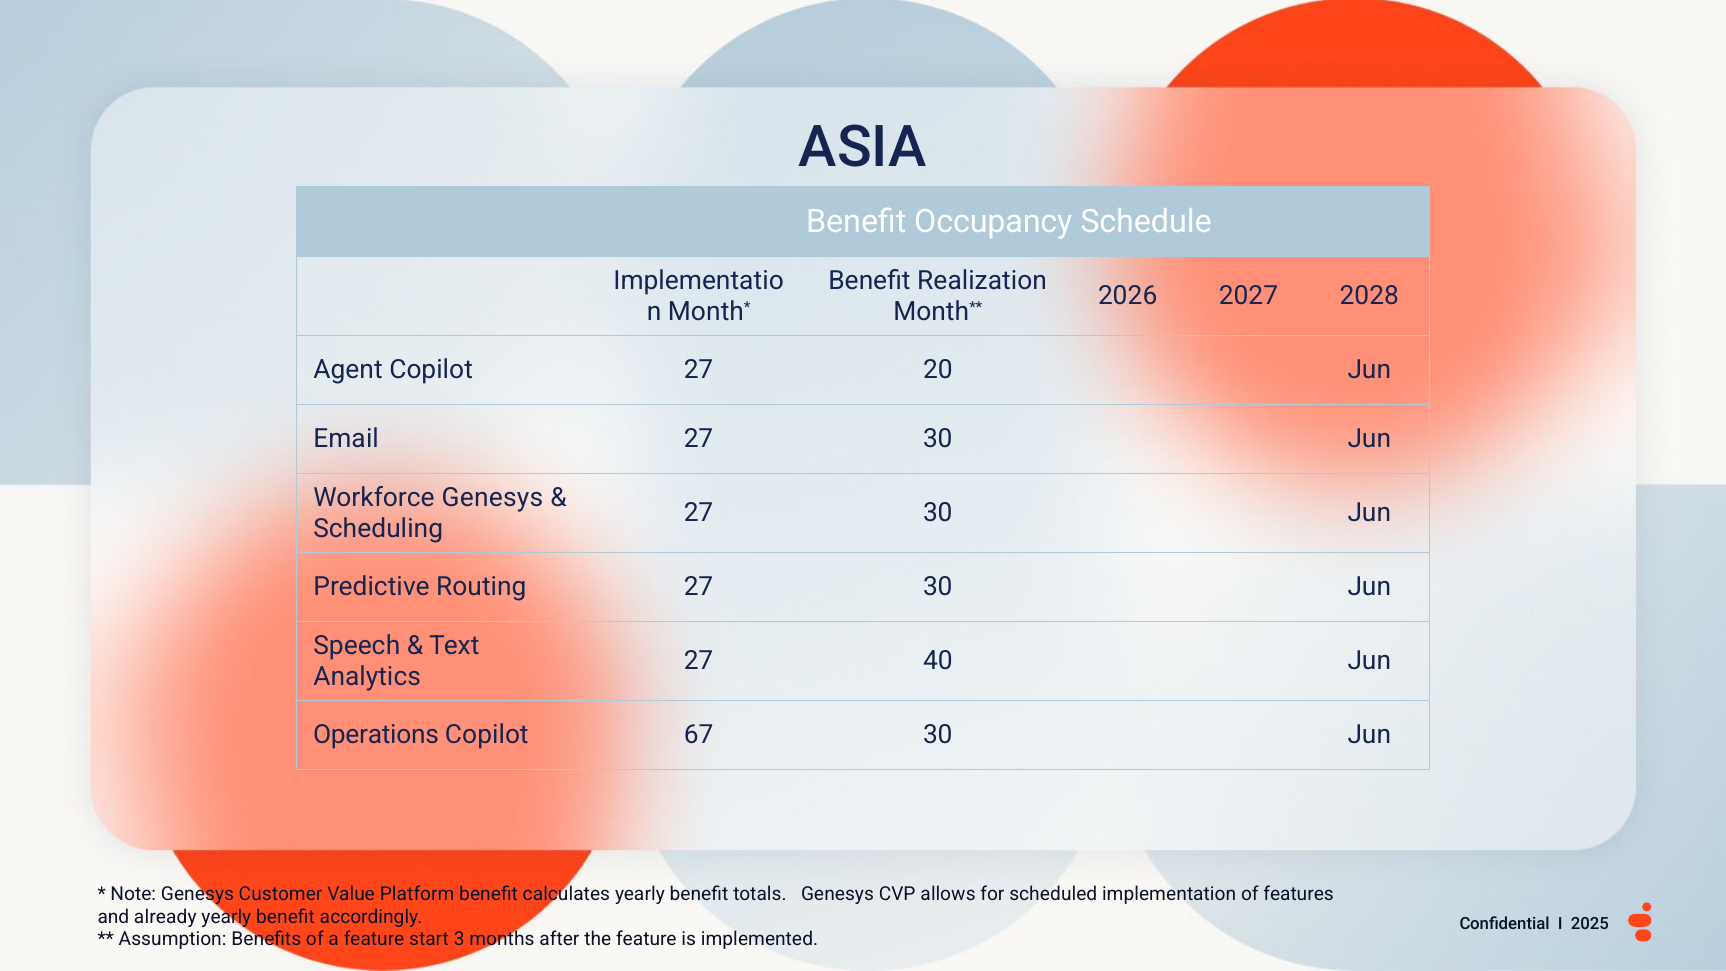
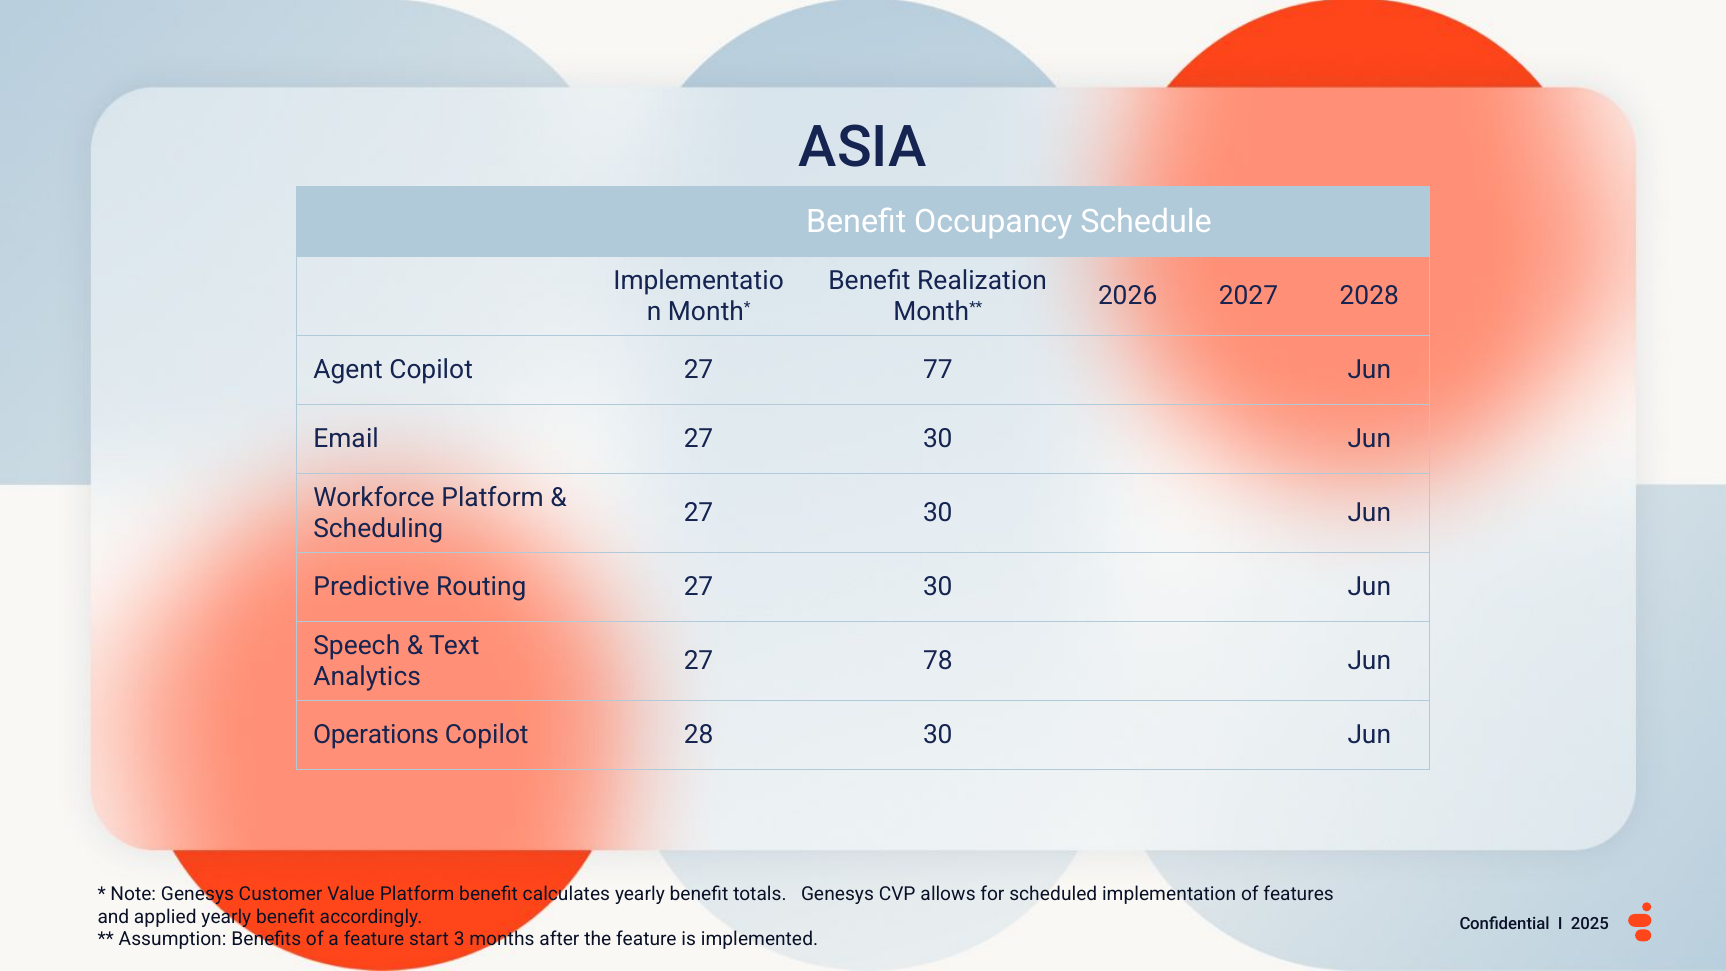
20: 20 -> 77
Workforce Genesys: Genesys -> Platform
40: 40 -> 78
67: 67 -> 28
already: already -> applied
